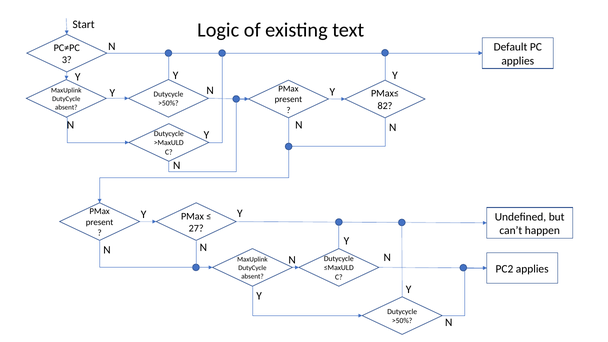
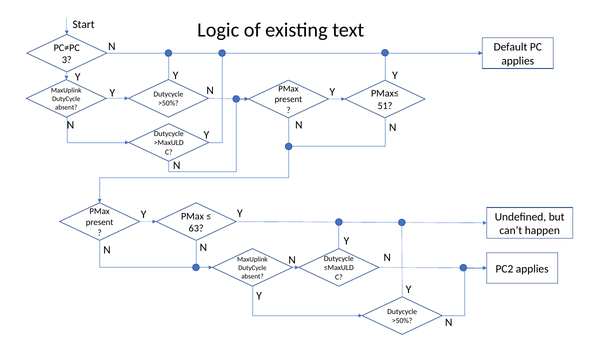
82: 82 -> 51
27: 27 -> 63
